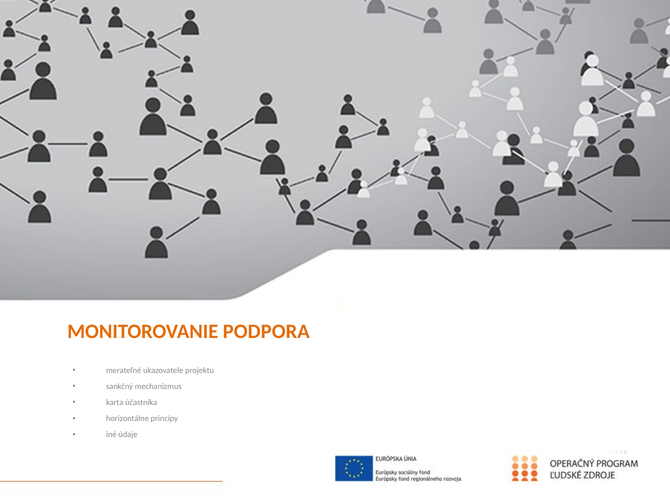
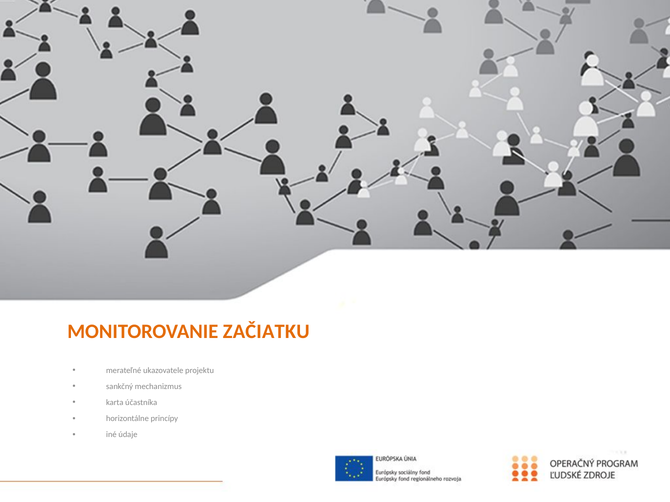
PODPORA: PODPORA -> ZAČIATKU
